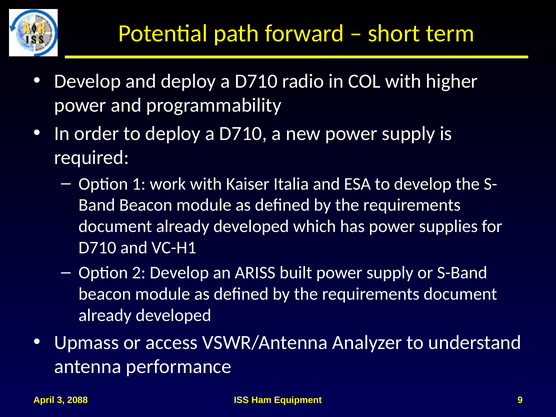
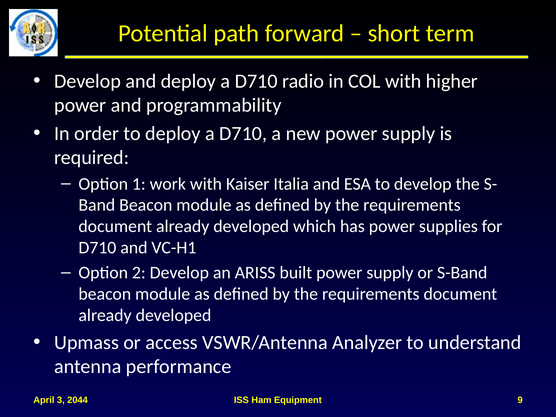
2088: 2088 -> 2044
